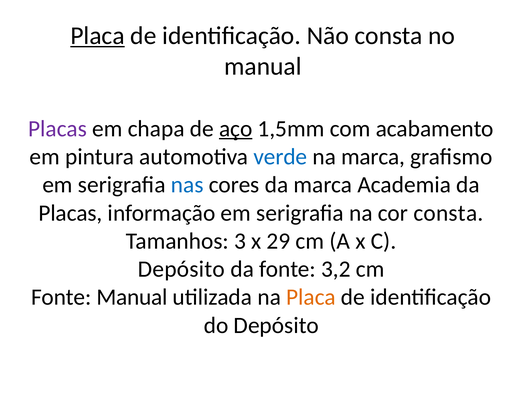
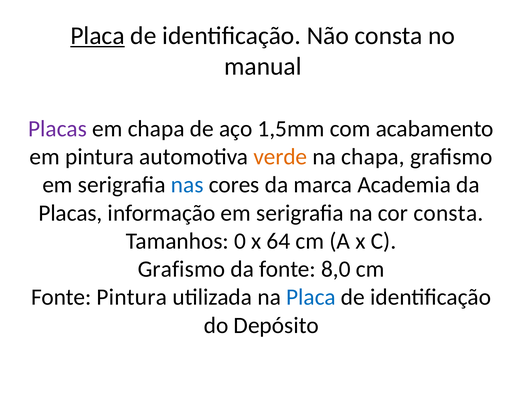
aço underline: present -> none
verde colour: blue -> orange
na marca: marca -> chapa
3: 3 -> 0
29: 29 -> 64
Depósito at (181, 269): Depósito -> Grafismo
3,2: 3,2 -> 8,0
Fonte Manual: Manual -> Pintura
Placa at (311, 297) colour: orange -> blue
